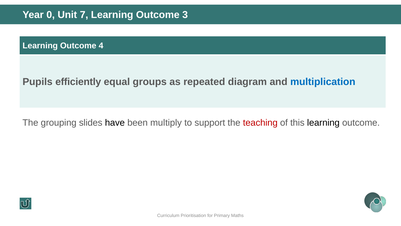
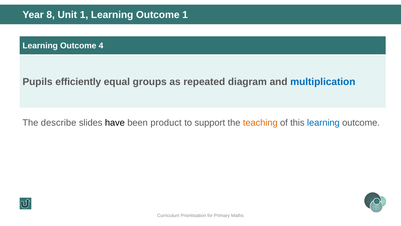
0: 0 -> 8
Unit 7: 7 -> 1
Outcome 3: 3 -> 1
grouping: grouping -> describe
multiply: multiply -> product
teaching colour: red -> orange
learning at (323, 123) colour: black -> blue
